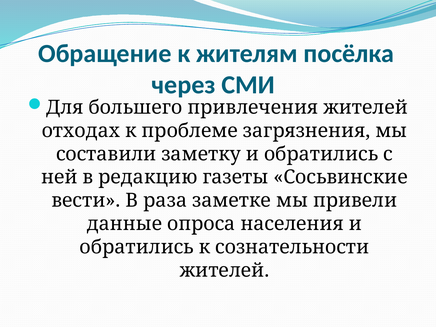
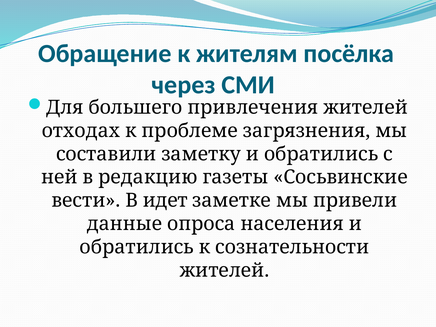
раза: раза -> идет
